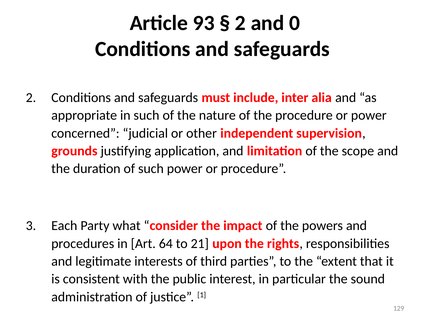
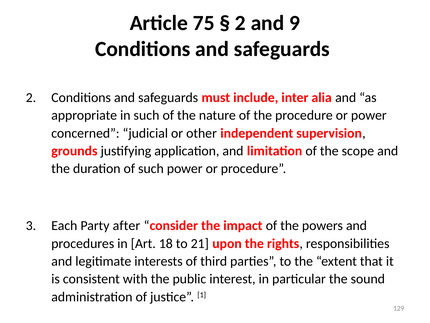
93: 93 -> 75
0: 0 -> 9
what: what -> after
64: 64 -> 18
